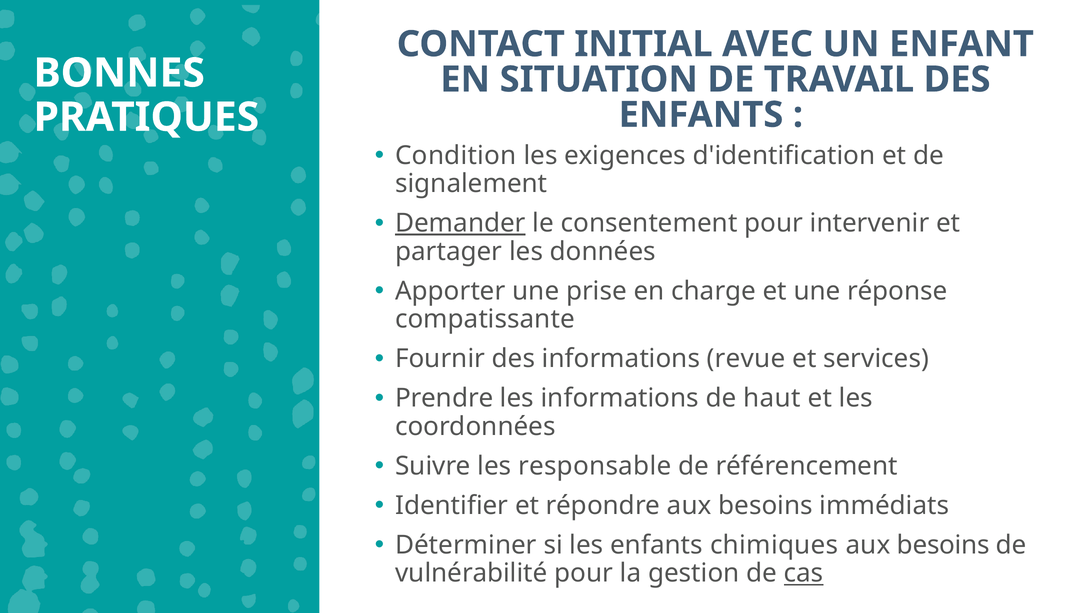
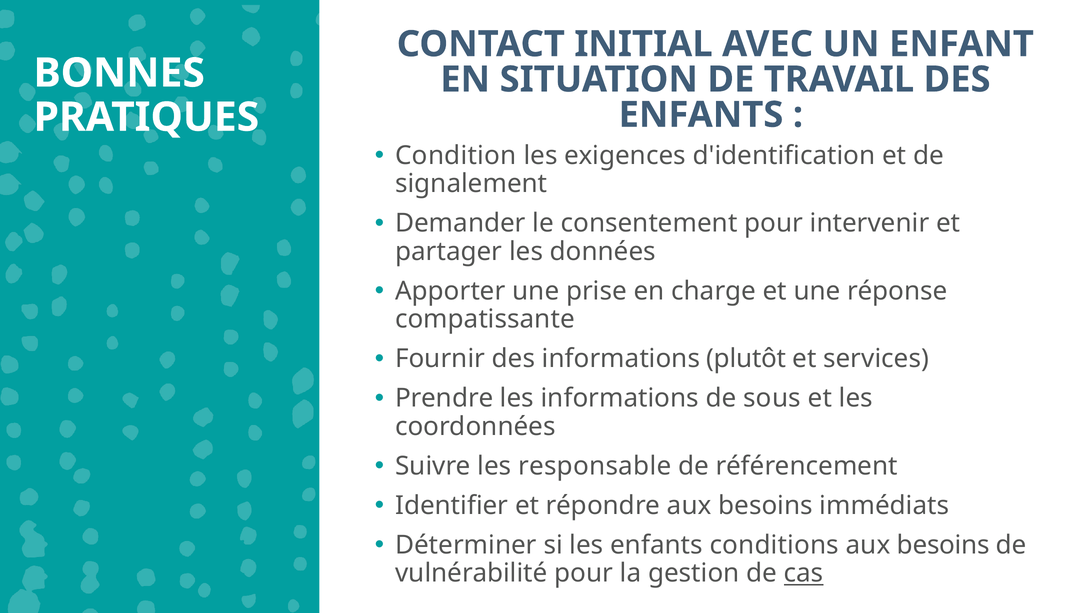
Demander underline: present -> none
revue: revue -> plutôt
haut: haut -> sous
chimiques: chimiques -> conditions
